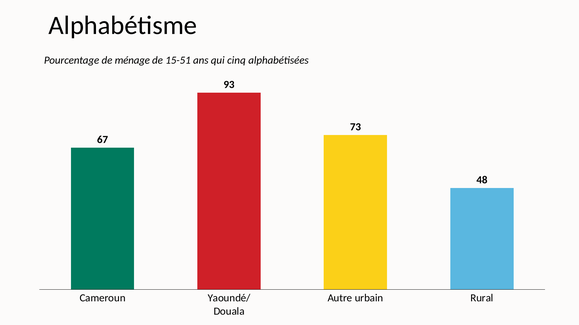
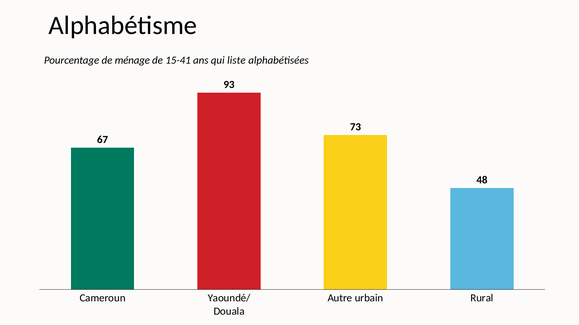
15-51: 15-51 -> 15-41
cinq: cinq -> liste
